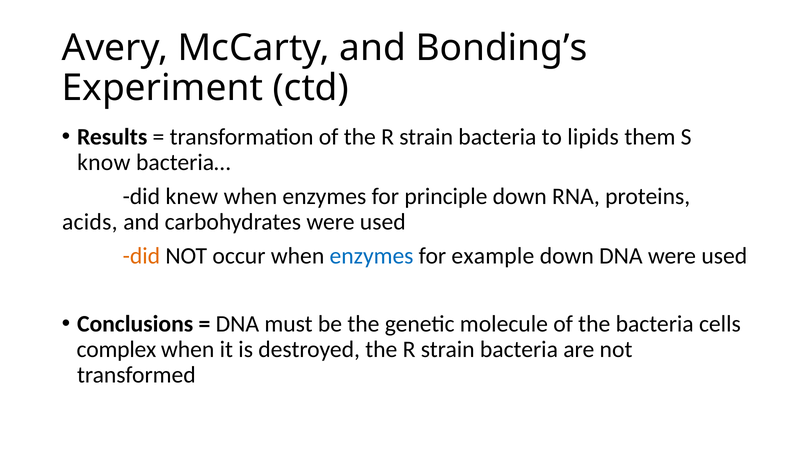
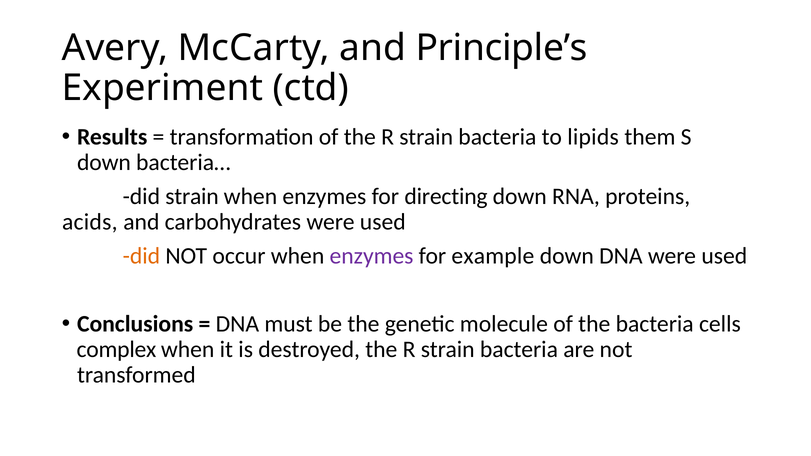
Bonding’s: Bonding’s -> Principle’s
know at (104, 163): know -> down
did knew: knew -> strain
principle: principle -> directing
enzymes at (372, 256) colour: blue -> purple
